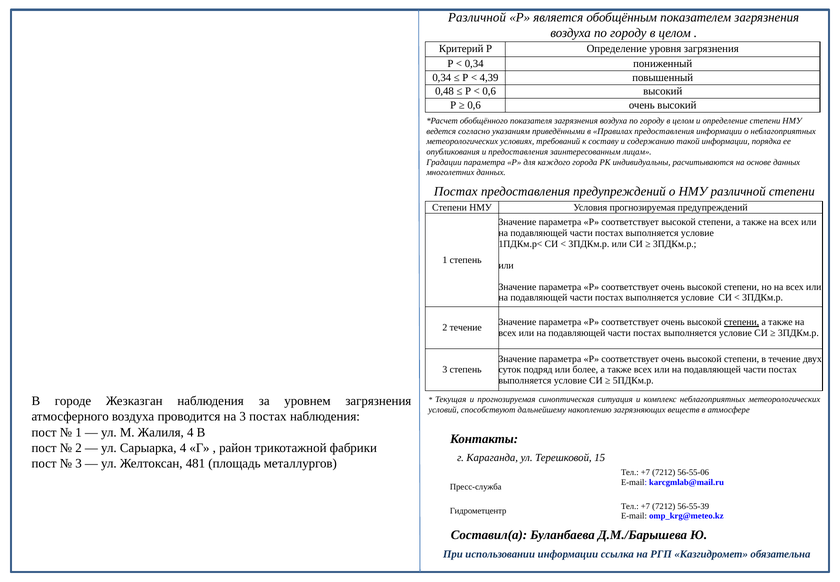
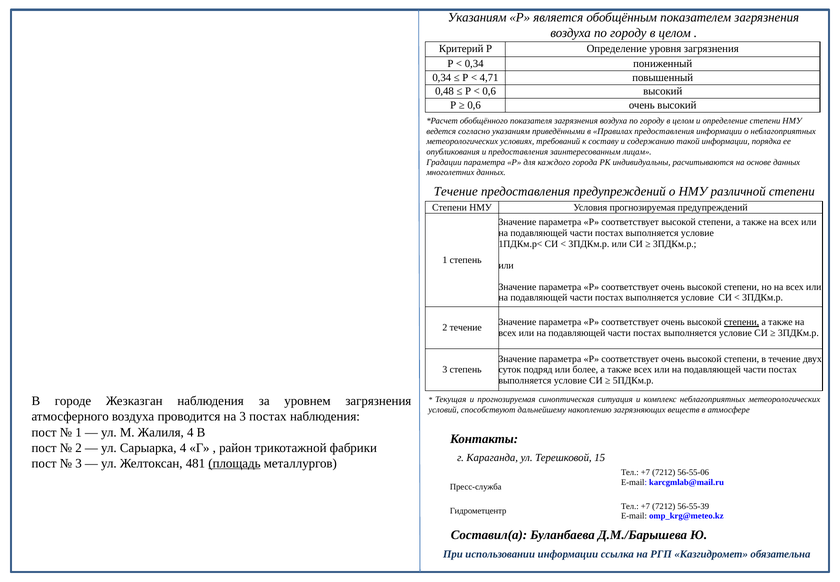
Различной at (477, 18): Различной -> Указаниям
4,39: 4,39 -> 4,71
Постах at (456, 191): Постах -> Течение
площадь underline: none -> present
